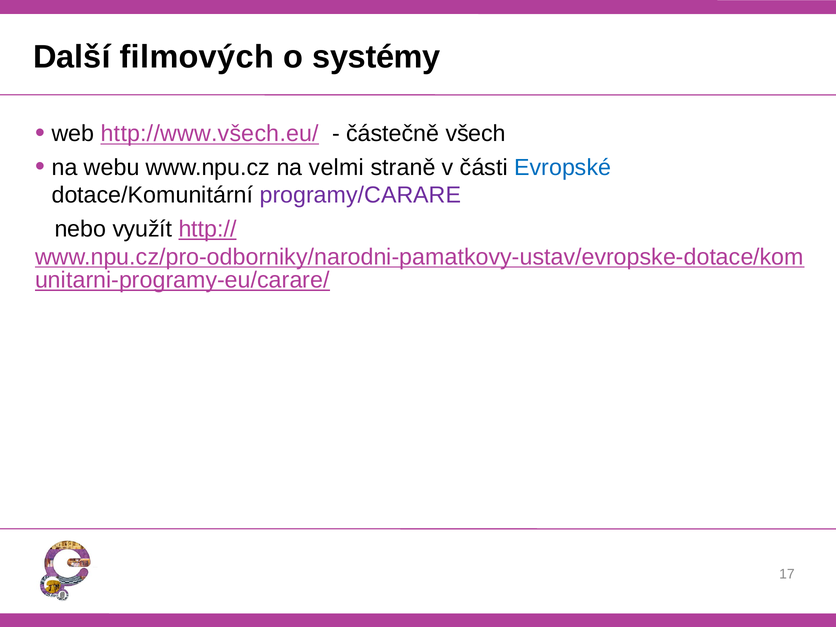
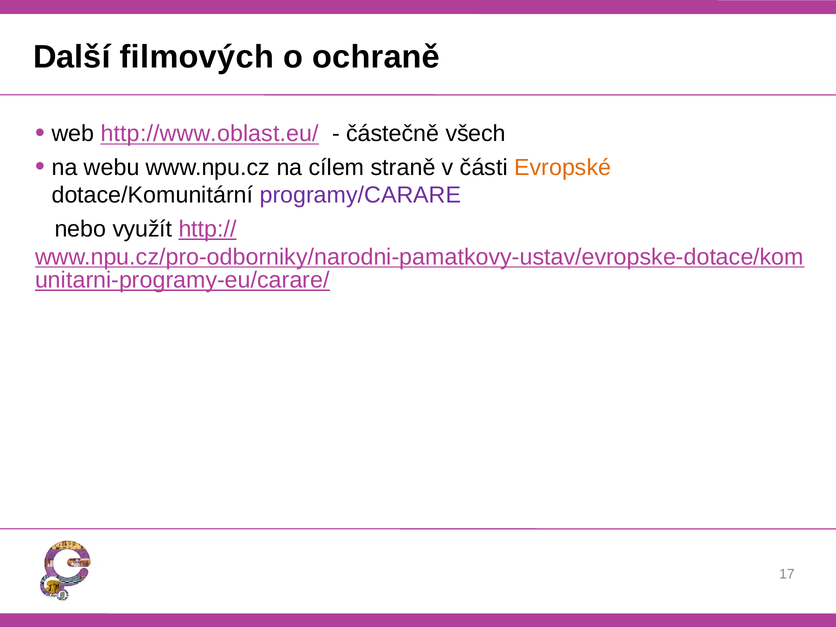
systémy: systémy -> ochraně
http://www.všech.eu/: http://www.všech.eu/ -> http://www.oblast.eu/
velmi: velmi -> cílem
Evropské colour: blue -> orange
